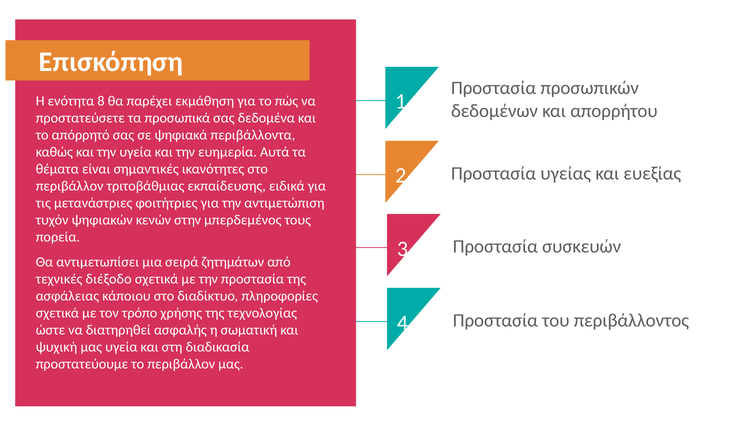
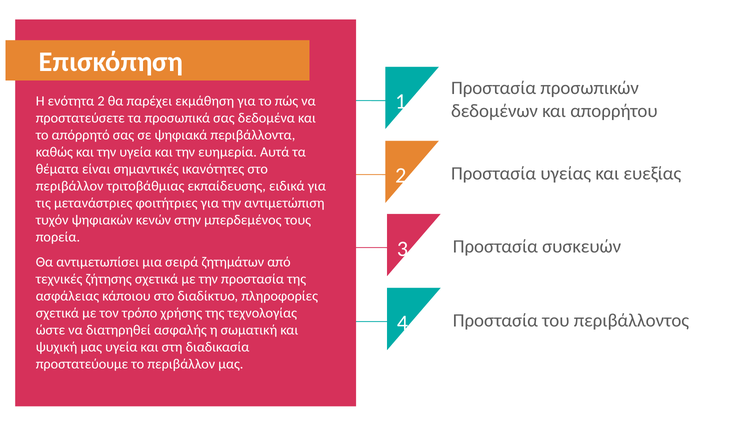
ενότητα 8: 8 -> 2
διέξοδο: διέξοδο -> ζήτησης
